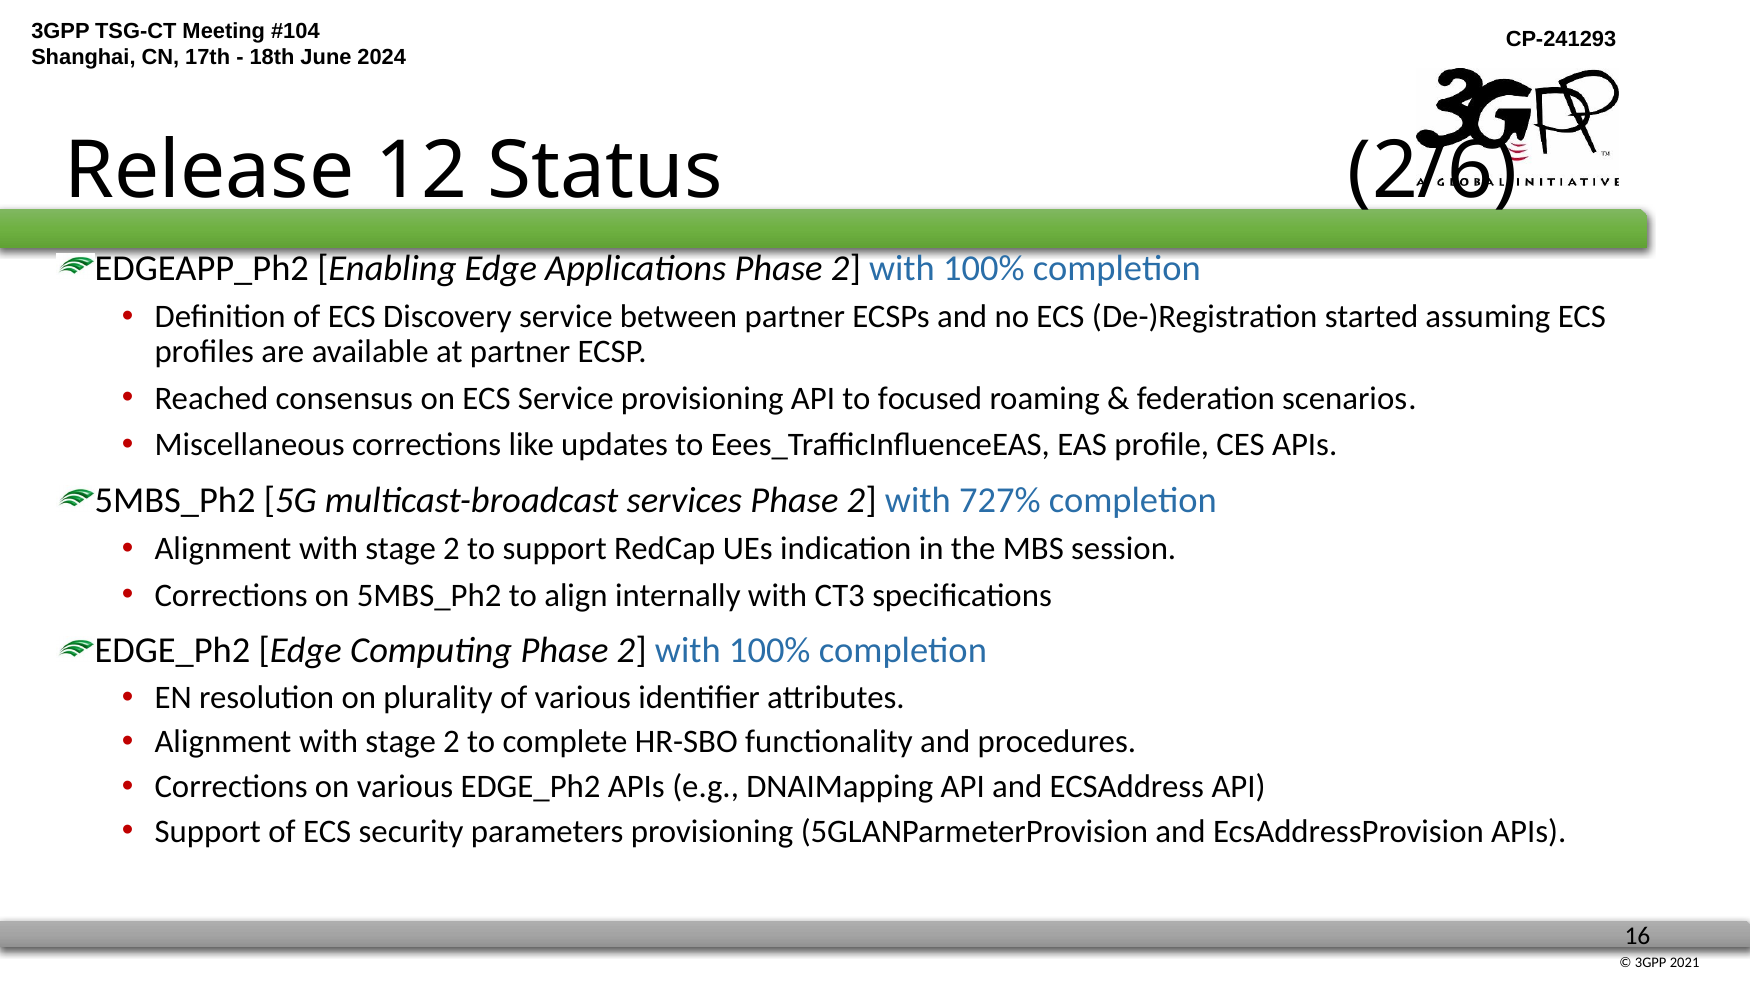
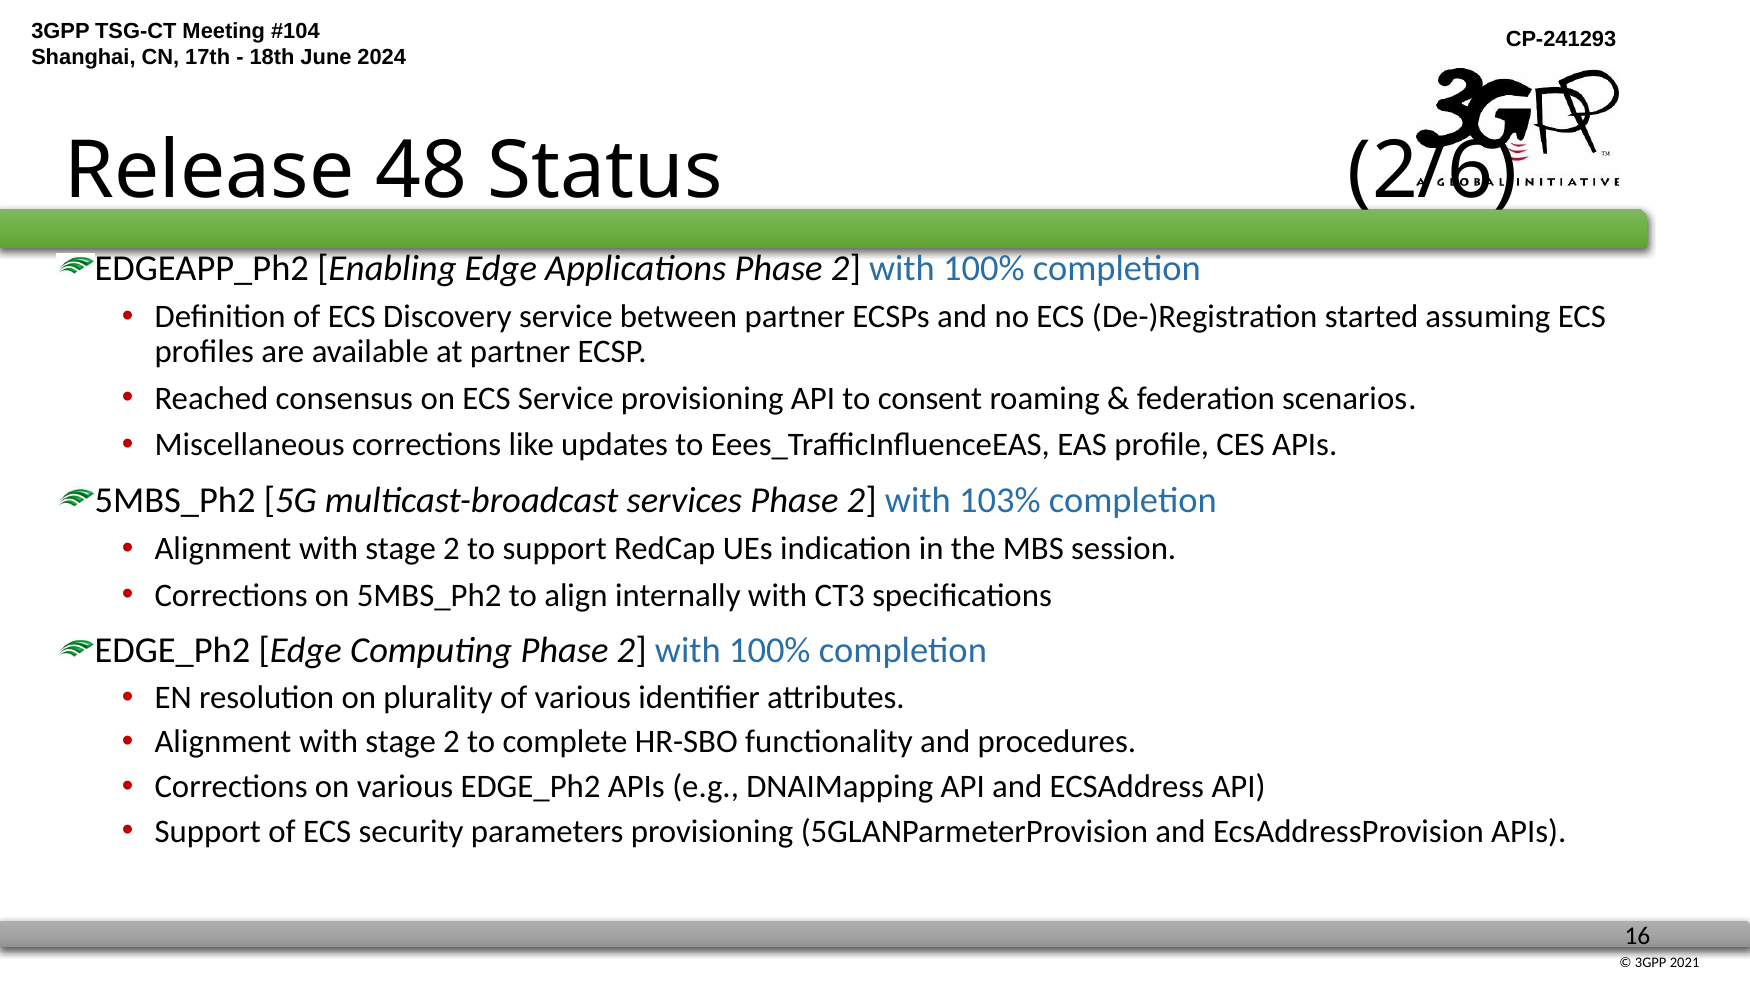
12: 12 -> 48
focused: focused -> consent
727%: 727% -> 103%
